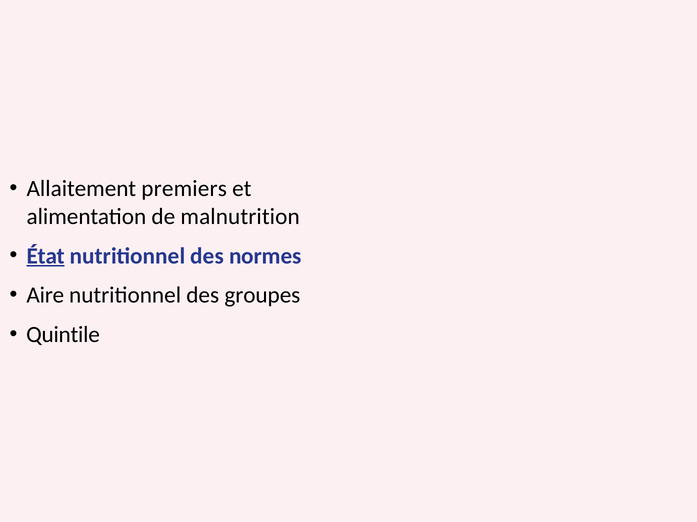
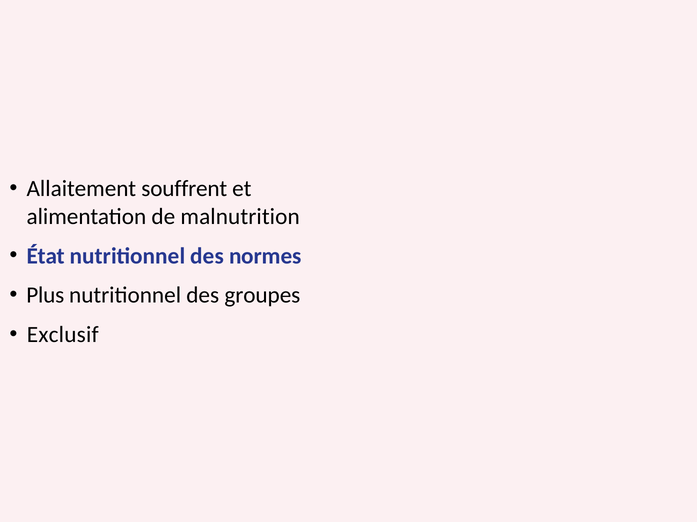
premiers: premiers -> souffrent
État underline: present -> none
Aire: Aire -> Plus
Quintile: Quintile -> Exclusif
